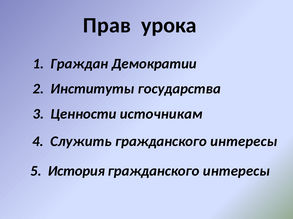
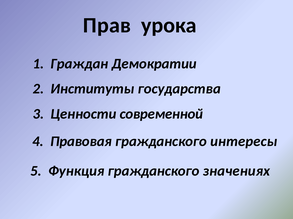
источникам: источникам -> современной
Служить: Служить -> Правовая
История: История -> Функция
интересы at (236, 171): интересы -> значениях
